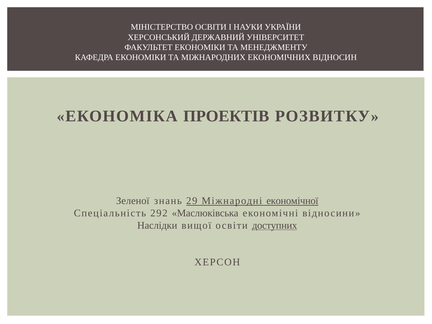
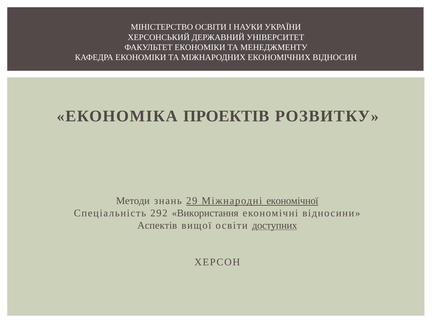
Зеленої: Зеленої -> Методи
Маслюківська: Маслюківська -> Використання
Наслідки: Наслідки -> Аспектів
